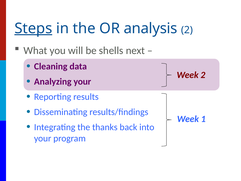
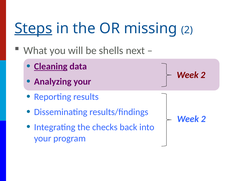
analysis: analysis -> missing
Cleaning underline: none -> present
1 at (203, 119): 1 -> 2
thanks: thanks -> checks
